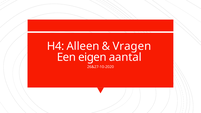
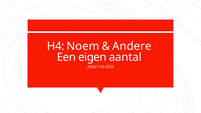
Alleen: Alleen -> Noem
Vragen: Vragen -> Andere
